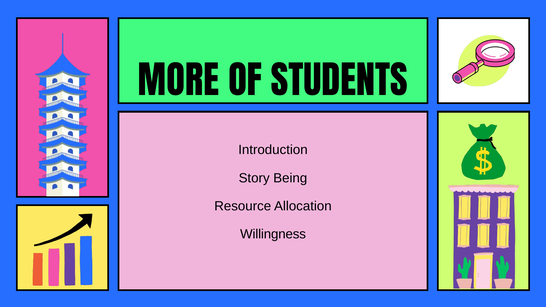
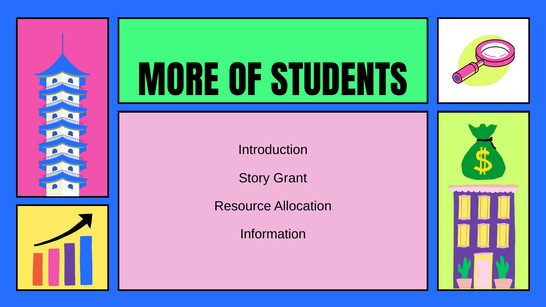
Being: Being -> Grant
Willingness: Willingness -> Information
